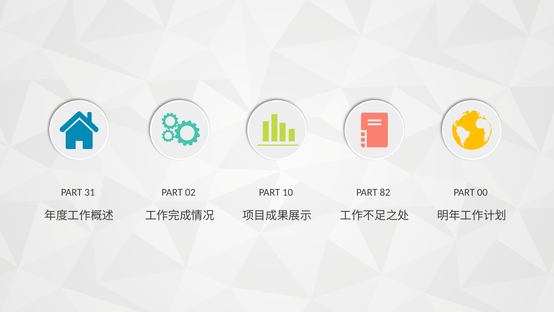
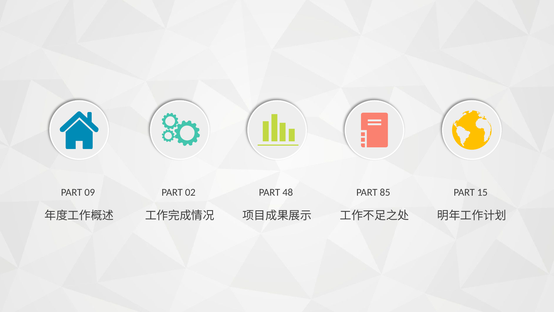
31: 31 -> 09
10: 10 -> 48
82: 82 -> 85
00: 00 -> 15
